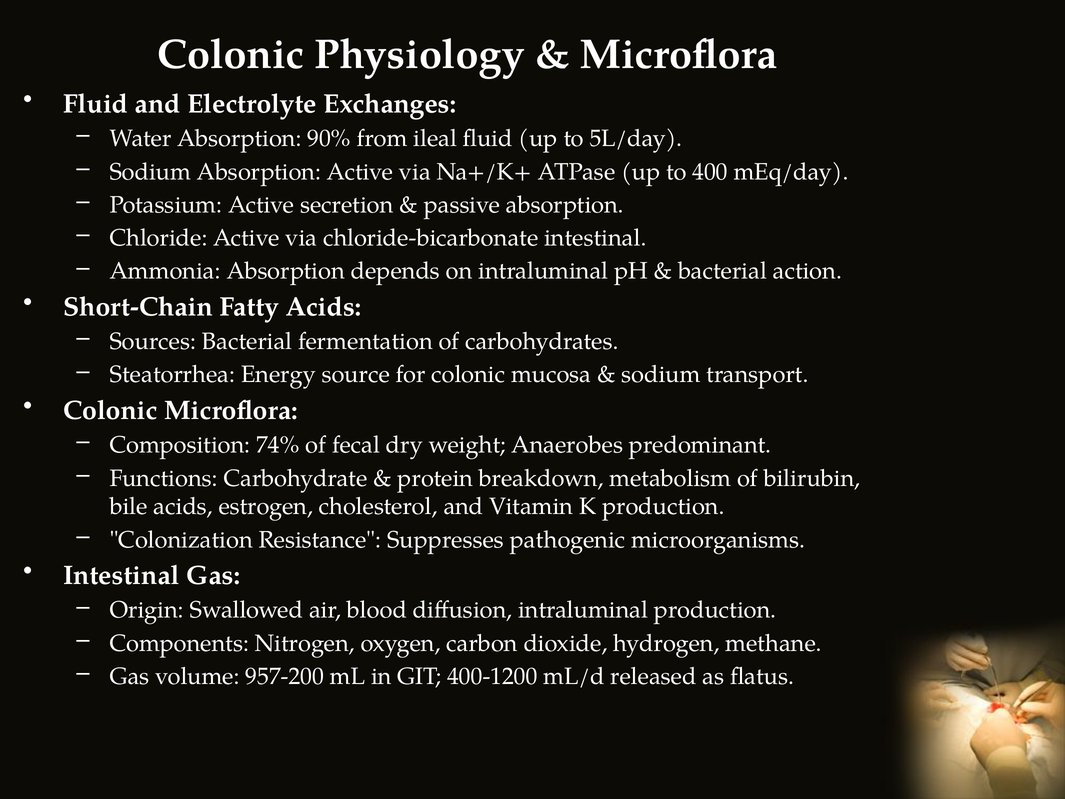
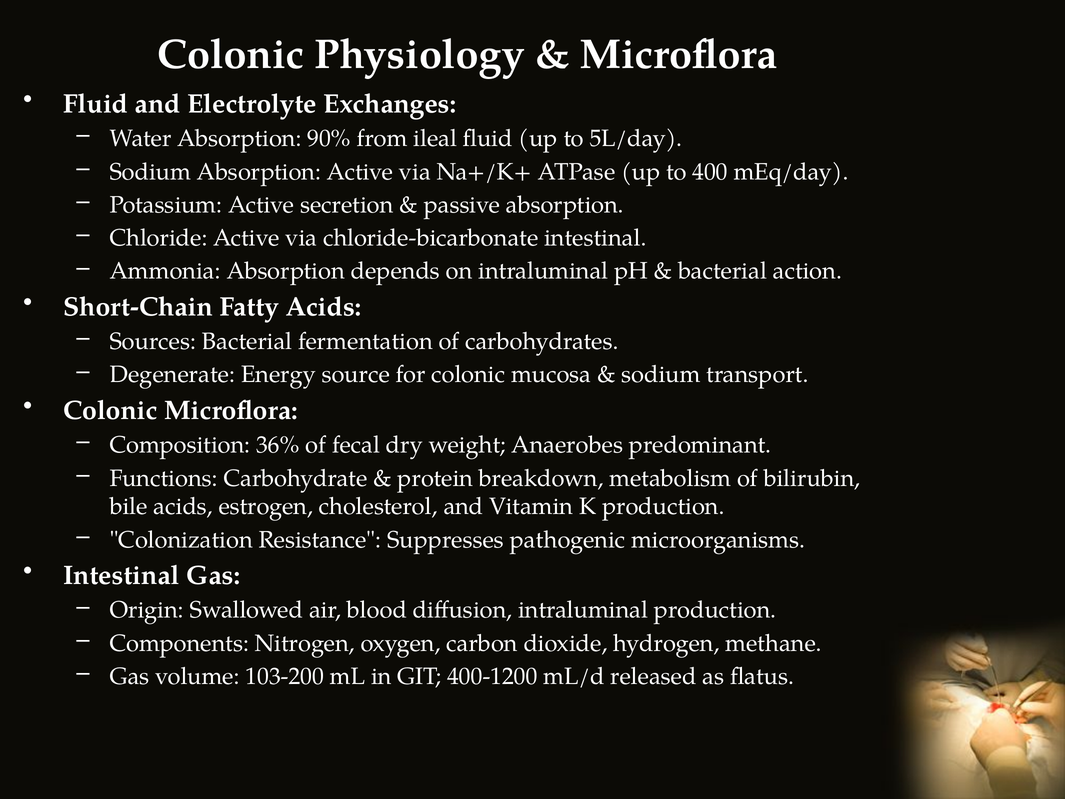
Steatorrhea: Steatorrhea -> Degenerate
74%: 74% -> 36%
957-200: 957-200 -> 103-200
